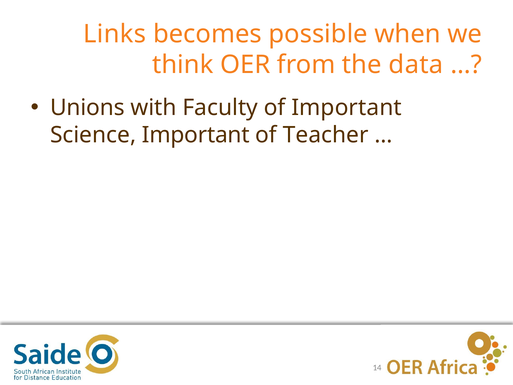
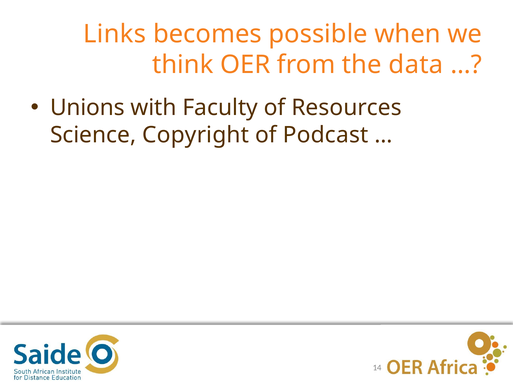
of Important: Important -> Resources
Science Important: Important -> Copyright
Teacher: Teacher -> Podcast
